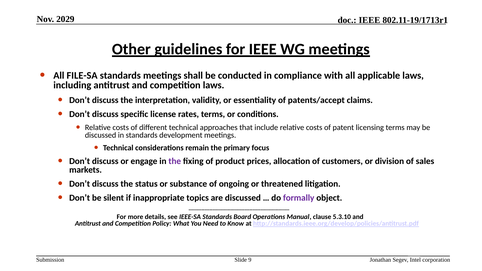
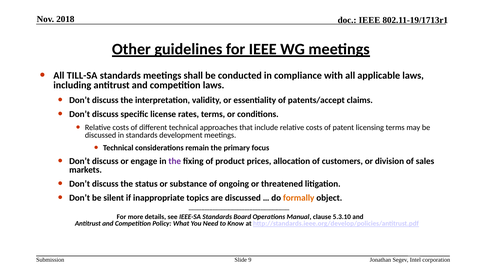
2029: 2029 -> 2018
FILE-SA: FILE-SA -> TILL-SA
formally colour: purple -> orange
